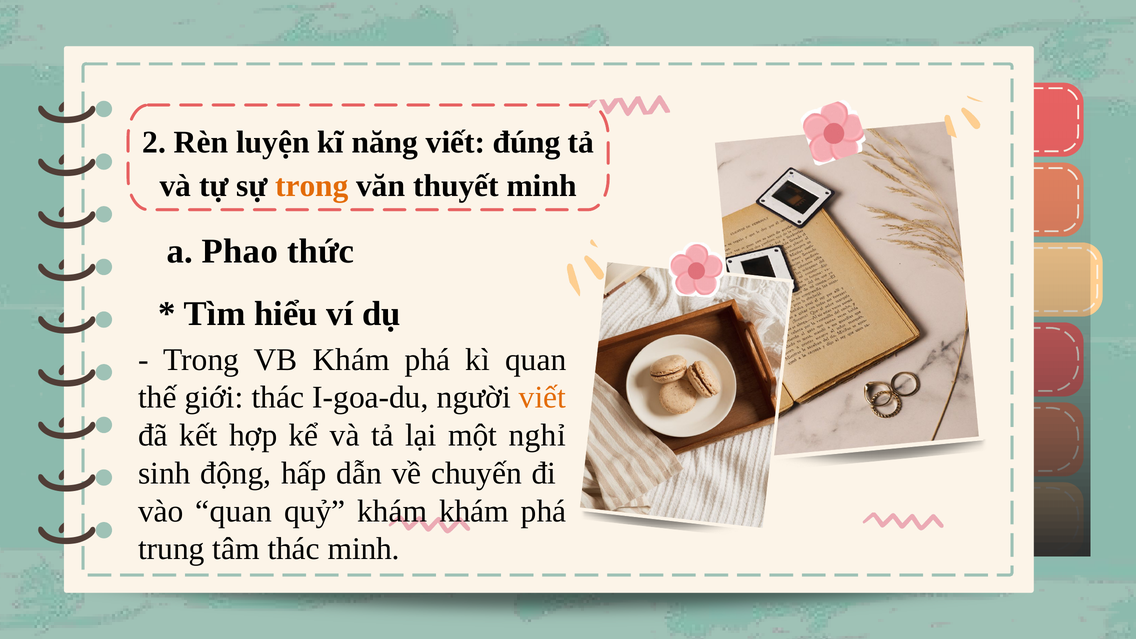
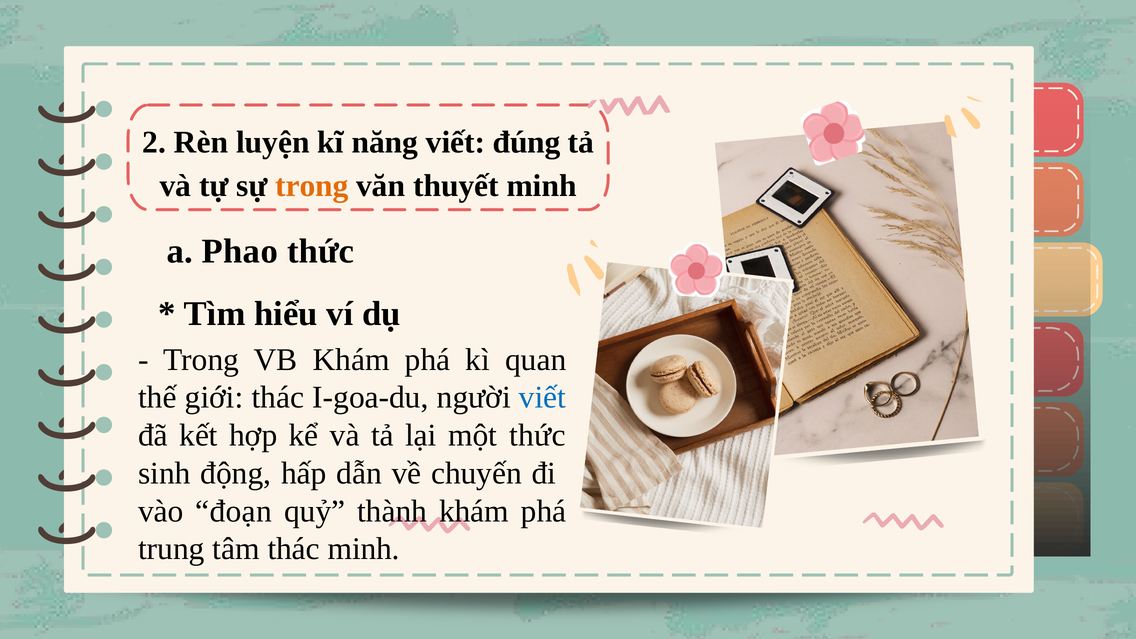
viết at (543, 398) colour: orange -> blue
một nghỉ: nghỉ -> thức
vào quan: quan -> đoạn
quỷ khám: khám -> thành
